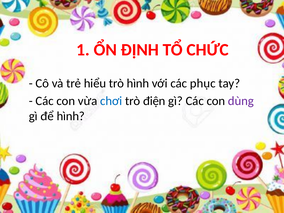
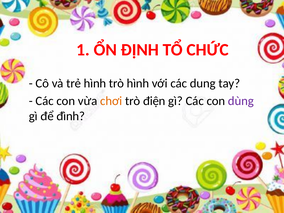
trẻ hiểu: hiểu -> hình
phục: phục -> dung
chơi colour: blue -> orange
để hình: hình -> đình
